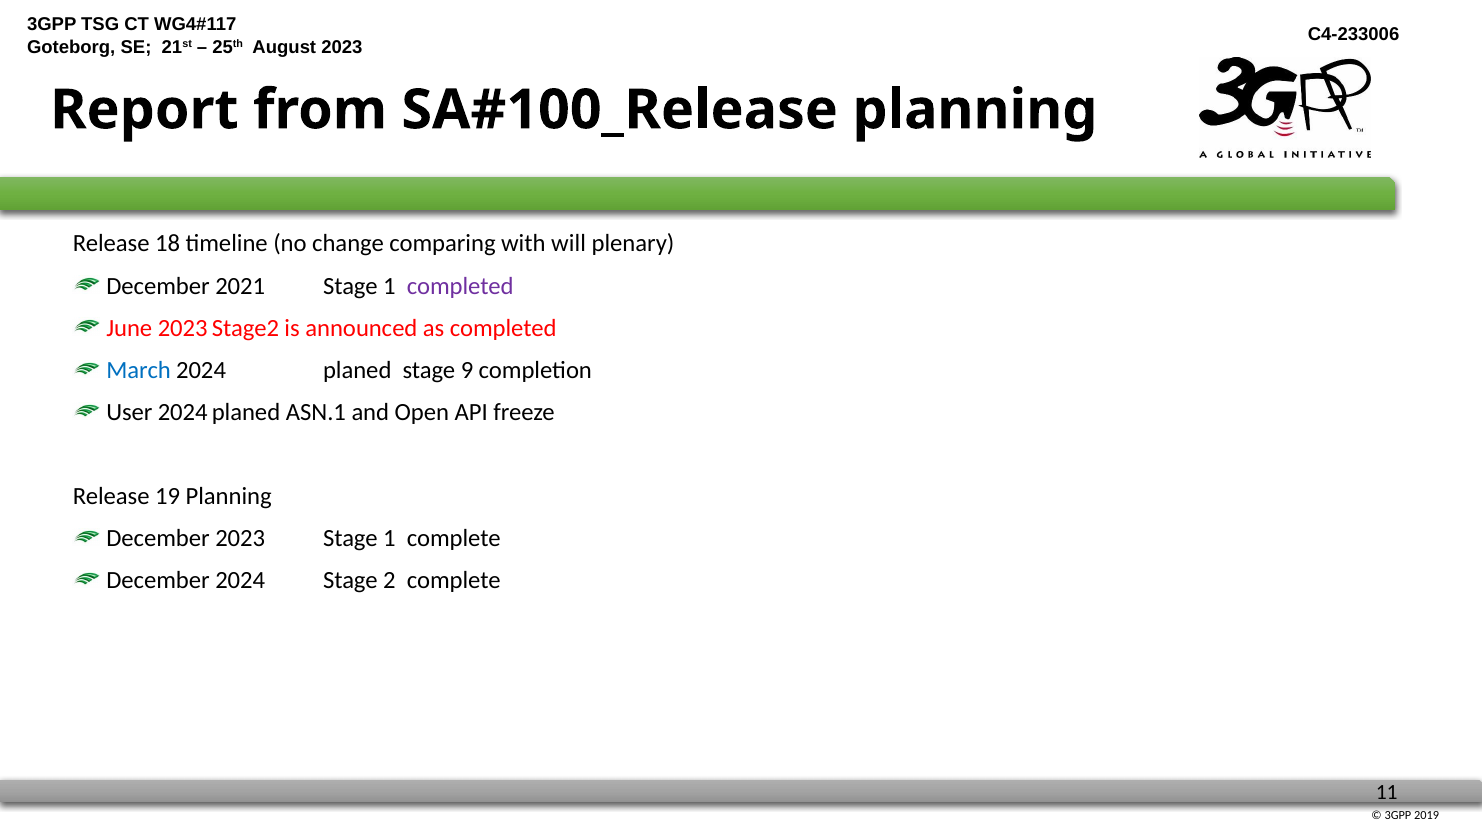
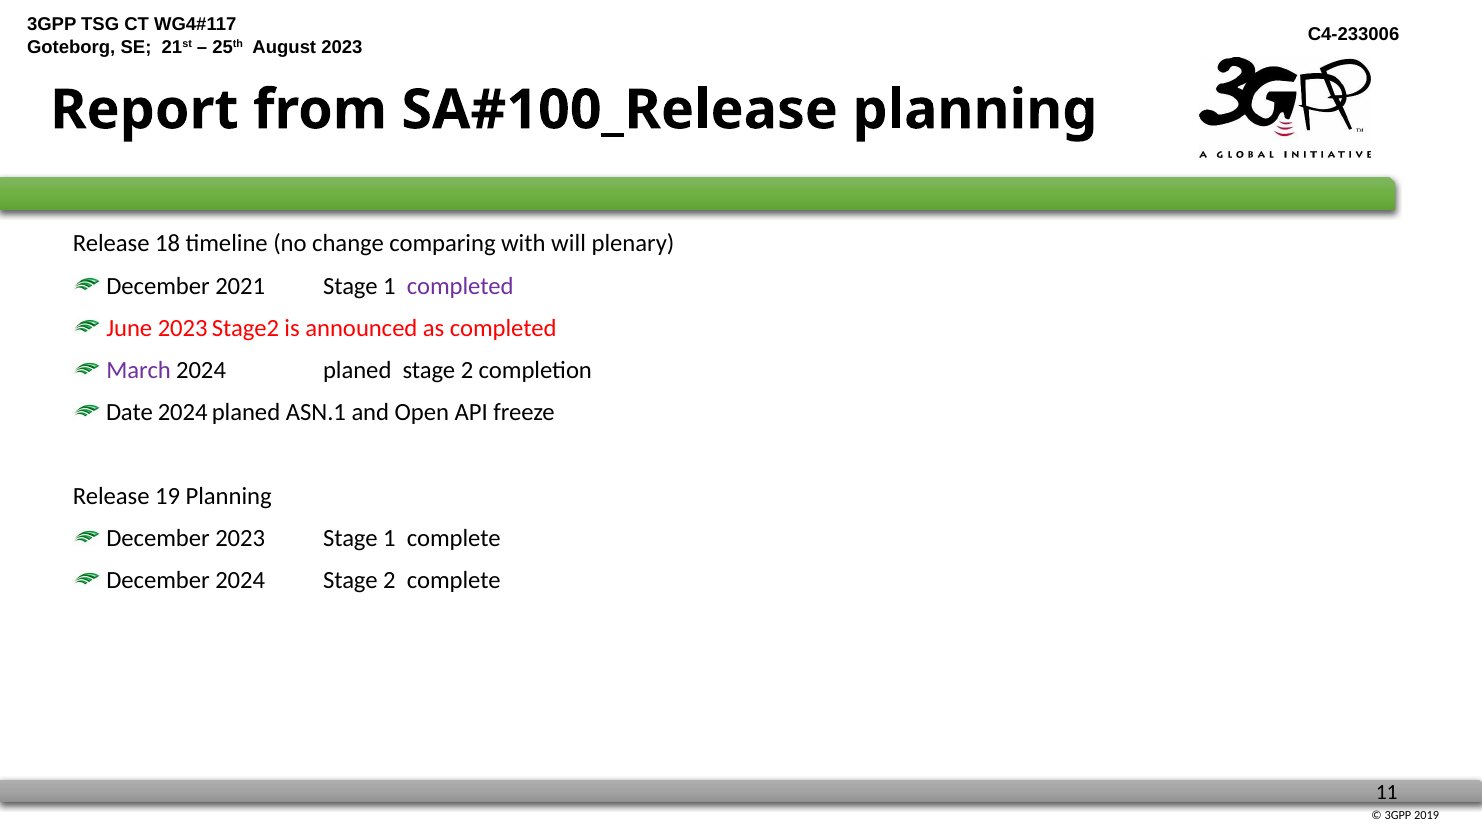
March colour: blue -> purple
planed stage 9: 9 -> 2
User: User -> Date
